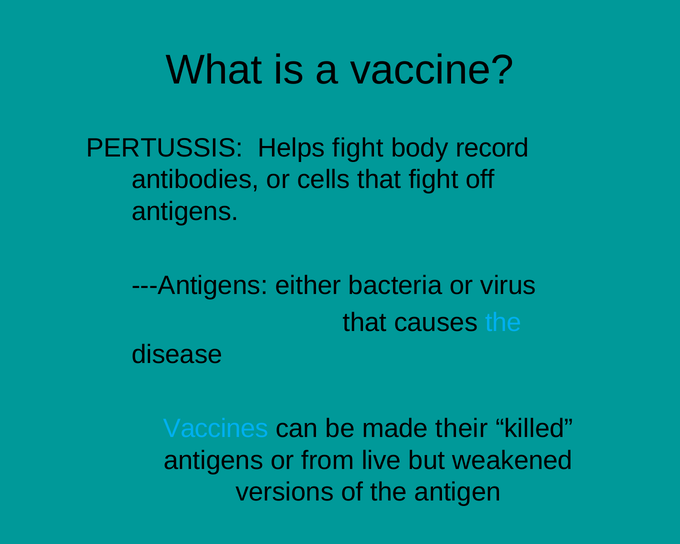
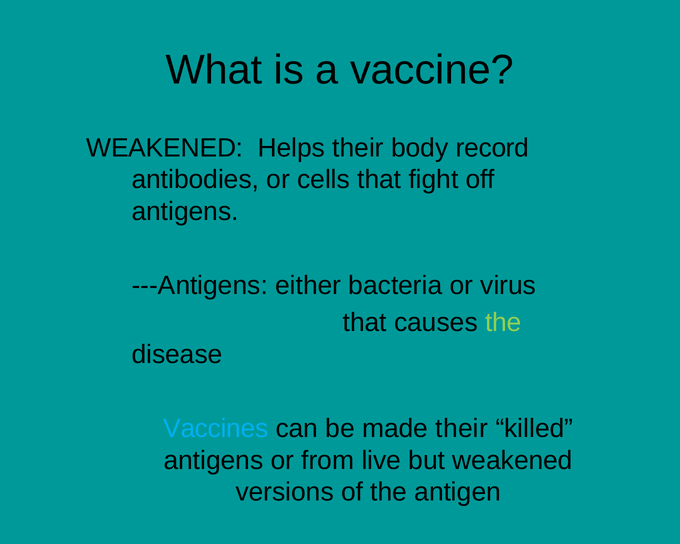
PERTUSSIS at (165, 148): PERTUSSIS -> WEAKENED
Helps fight: fight -> their
the at (503, 323) colour: light blue -> light green
